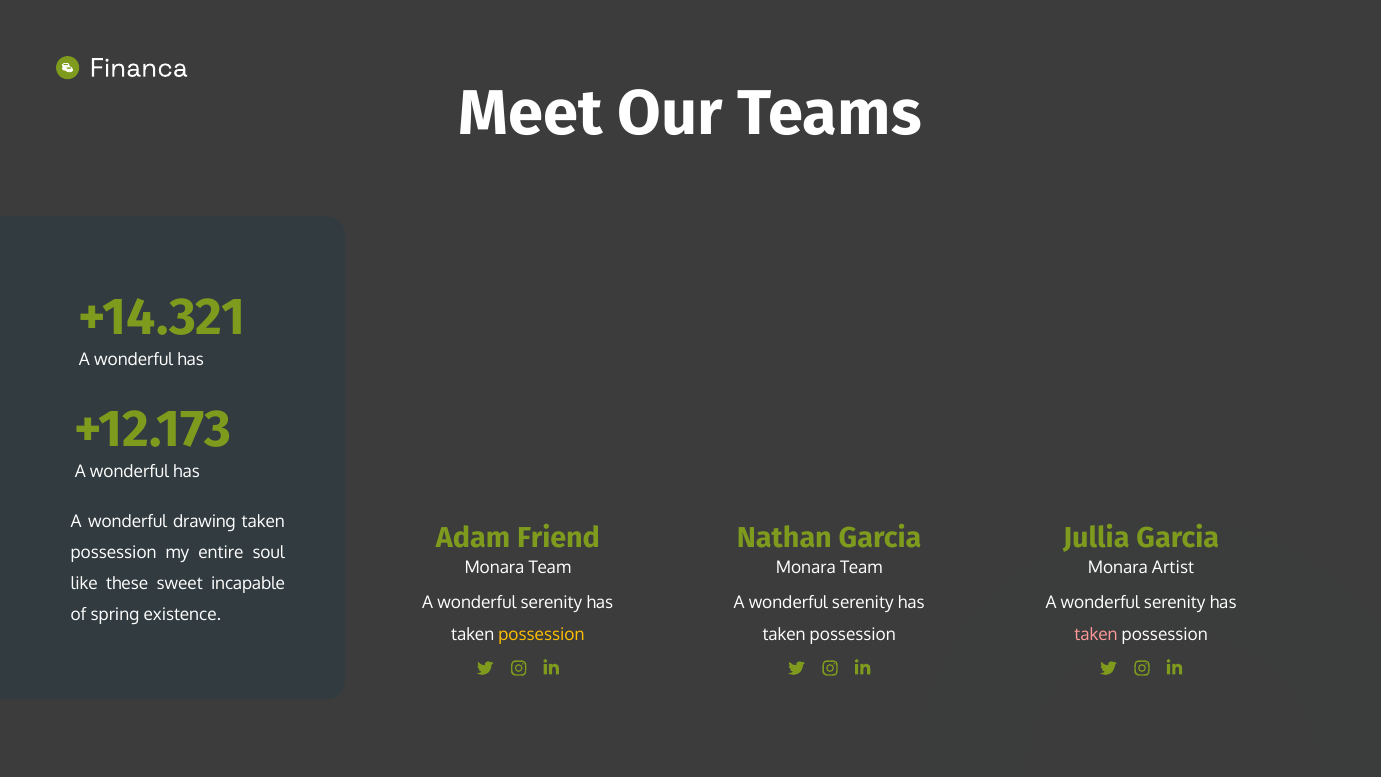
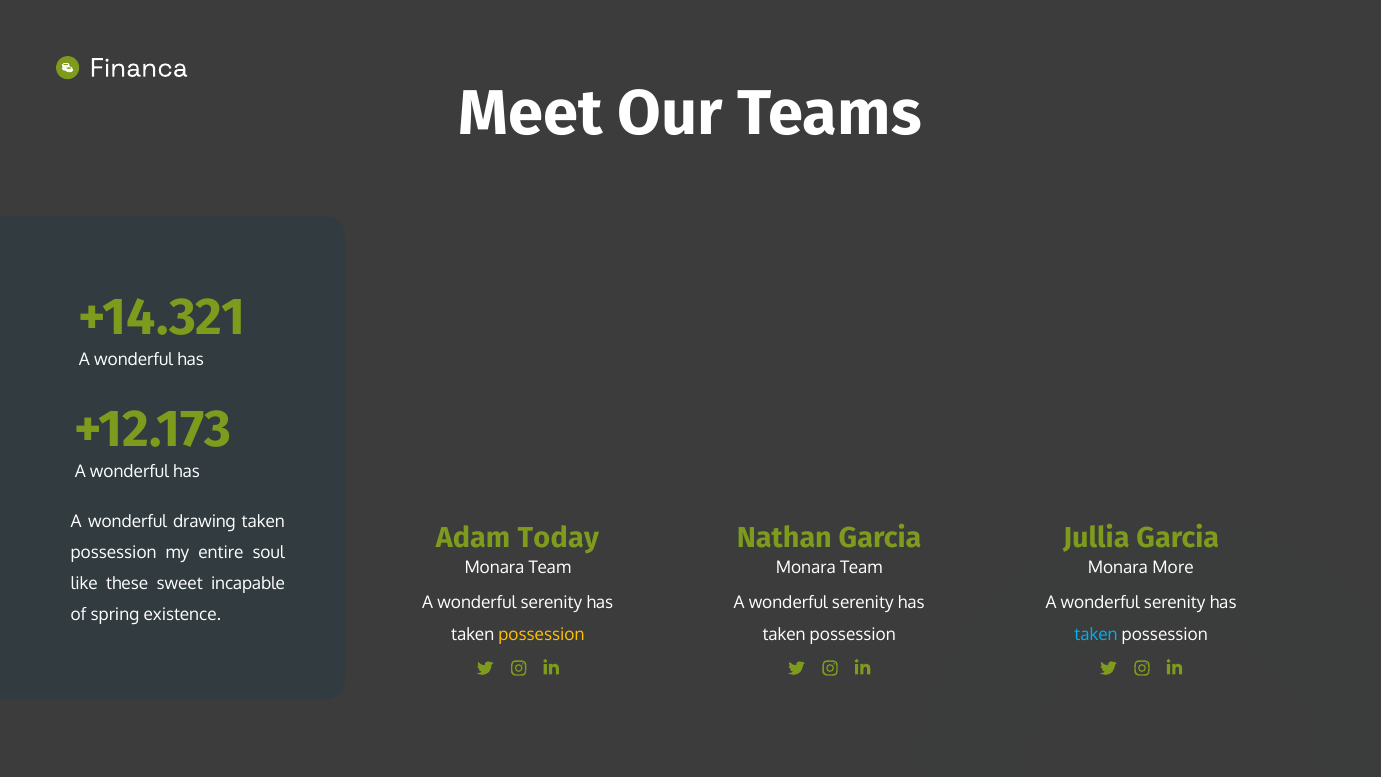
Friend: Friend -> Today
Artist: Artist -> More
taken at (1096, 634) colour: pink -> light blue
